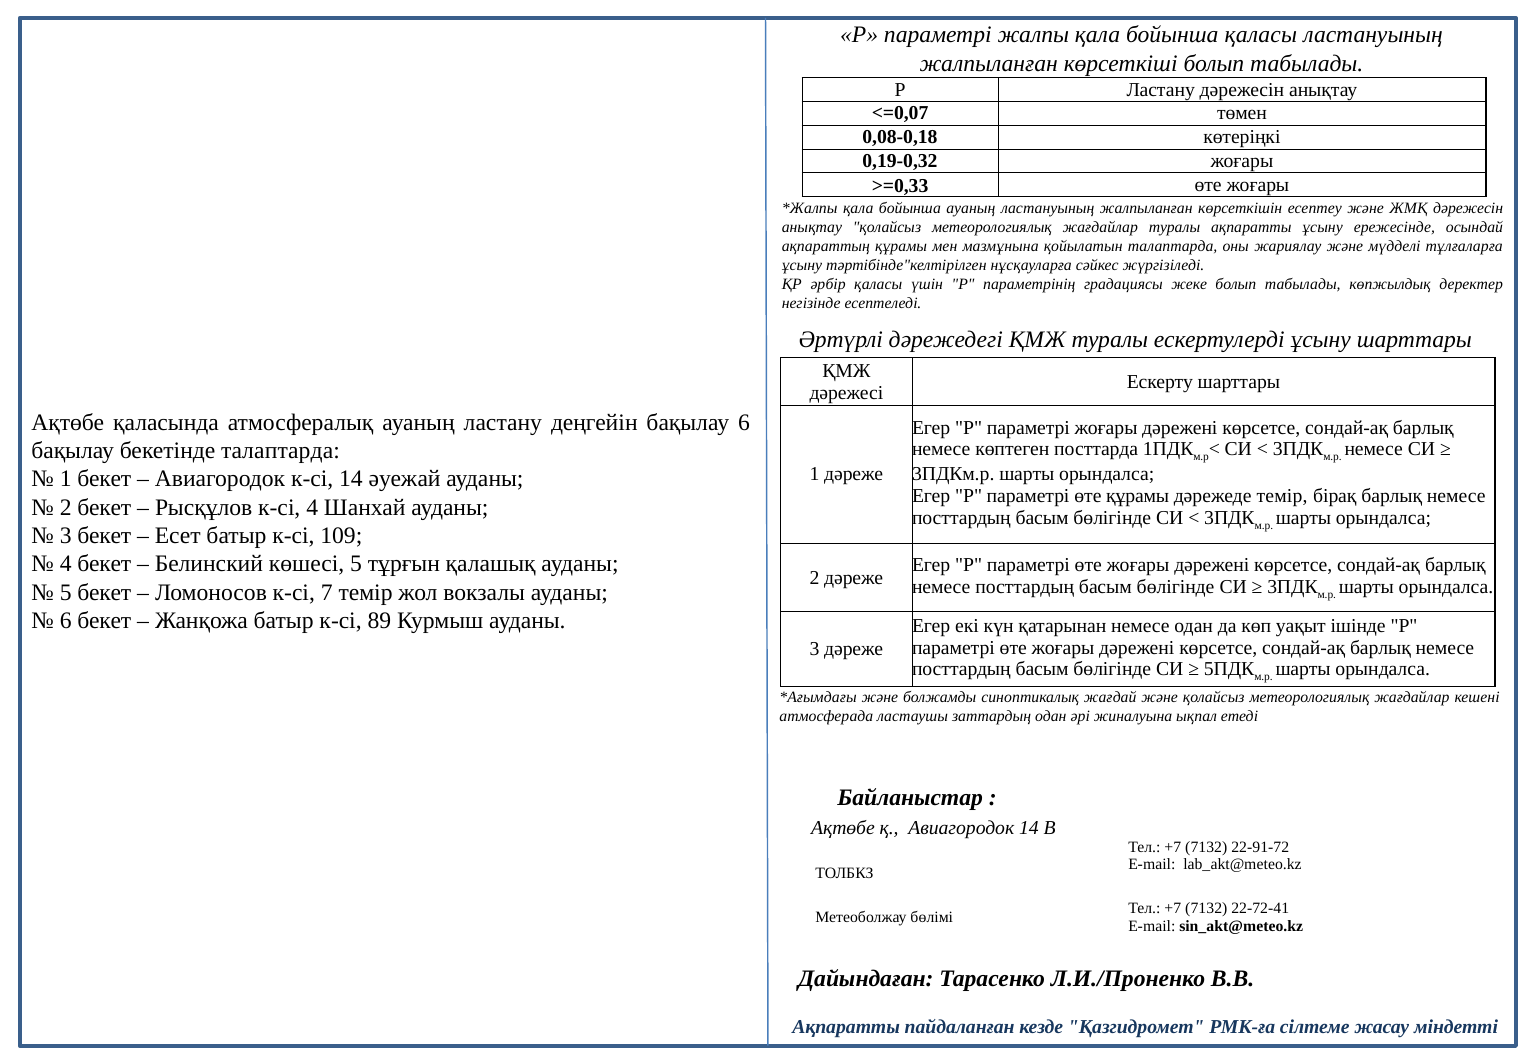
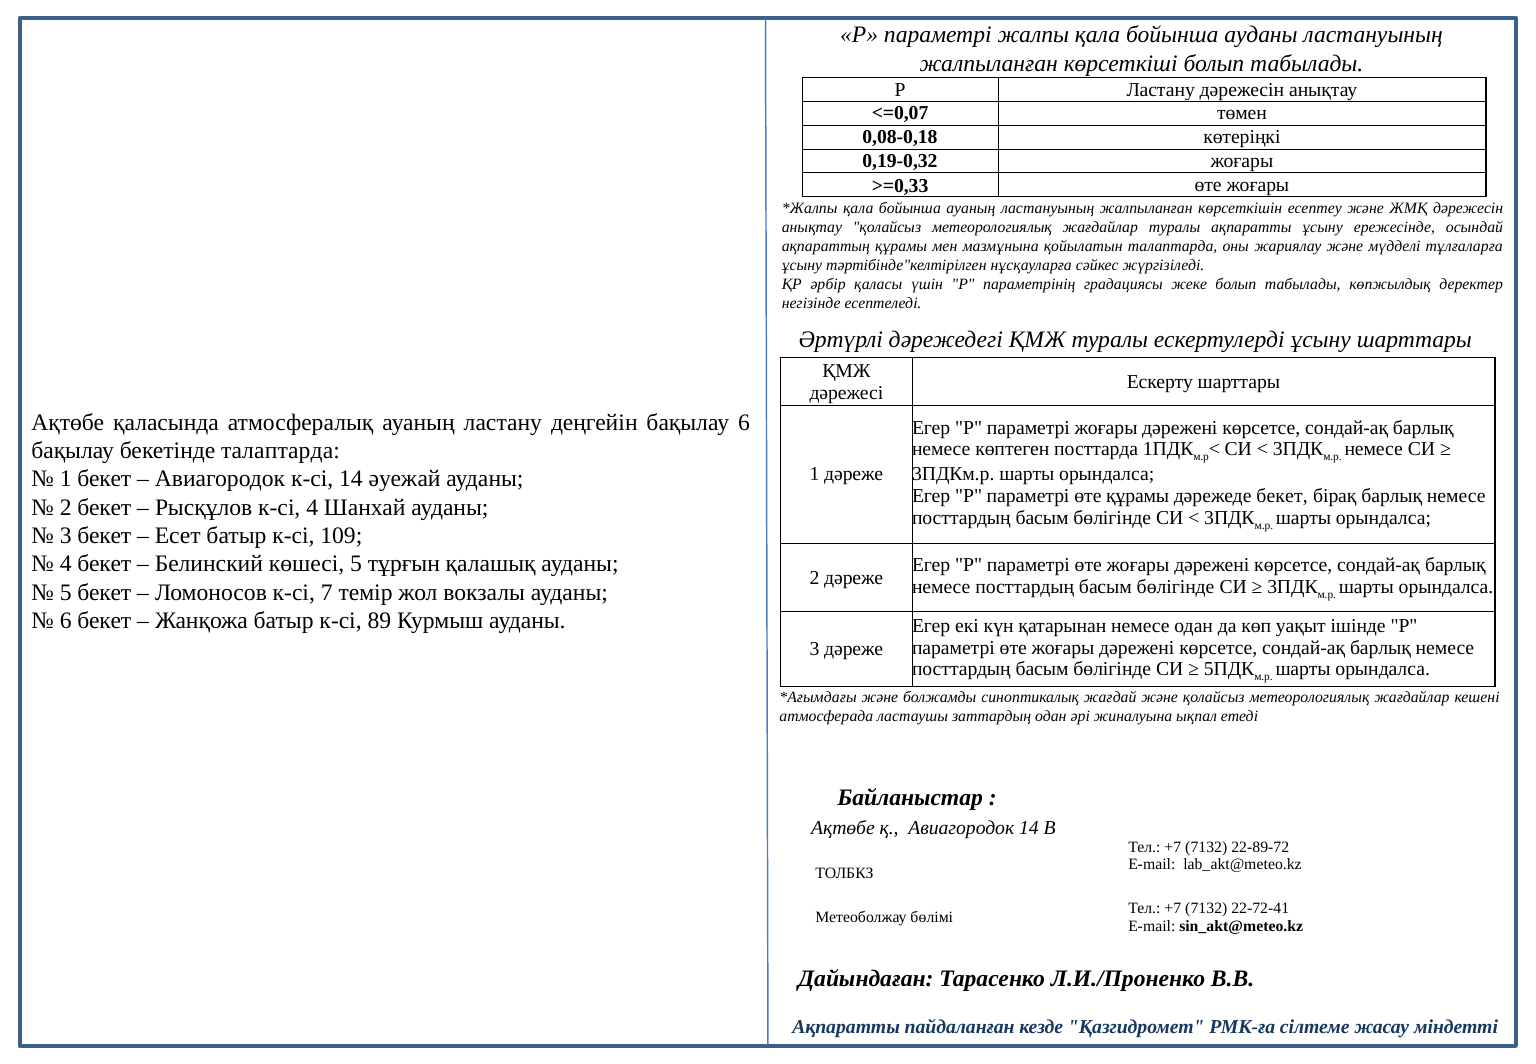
бойынша қаласы: қаласы -> ауданы
дәрежеде темір: темір -> бекет
22-91-72: 22-91-72 -> 22-89-72
